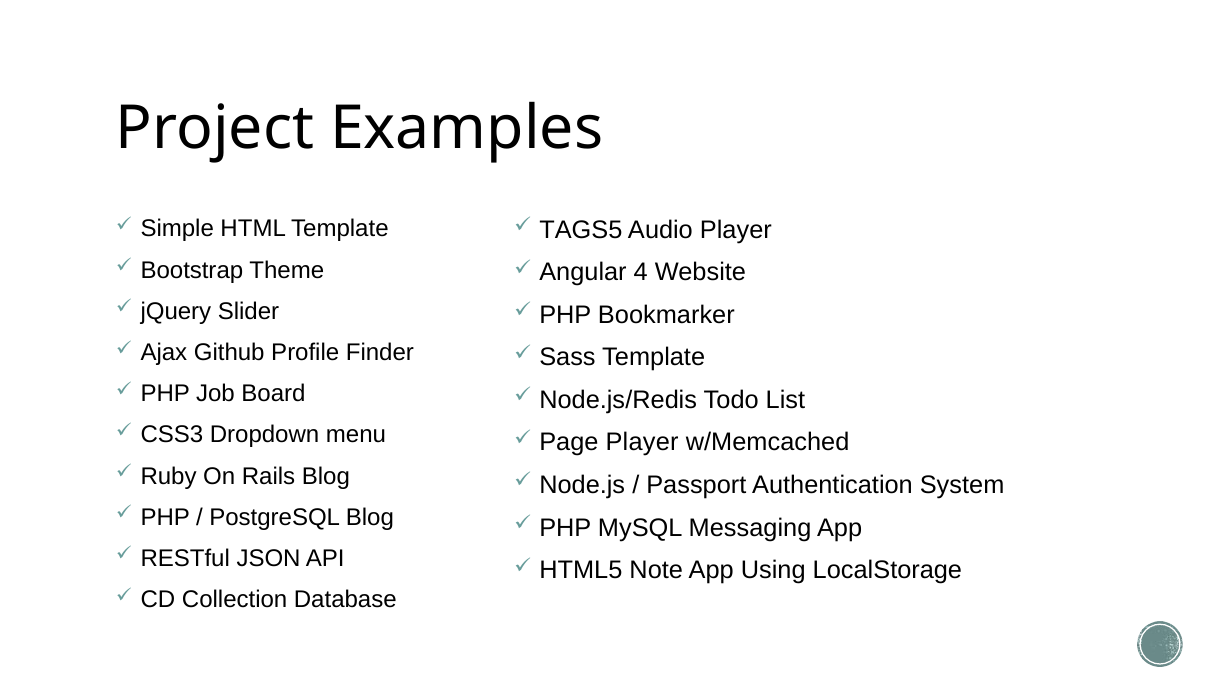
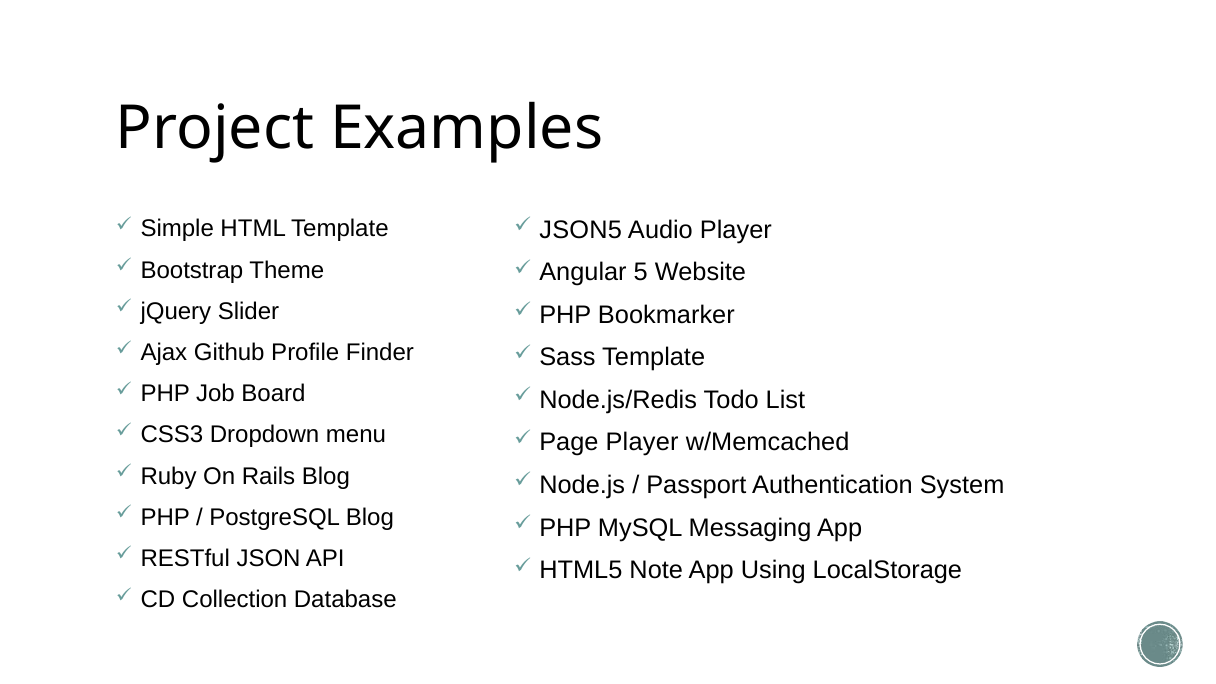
TAGS5: TAGS5 -> JSON5
4: 4 -> 5
